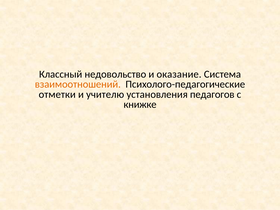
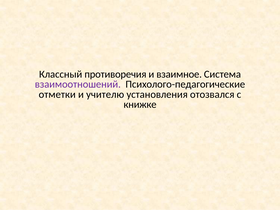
недовольство: недовольство -> противоречия
оказание: оказание -> взаимное
взаимоотношений colour: orange -> purple
педагогов: педагогов -> отозвался
